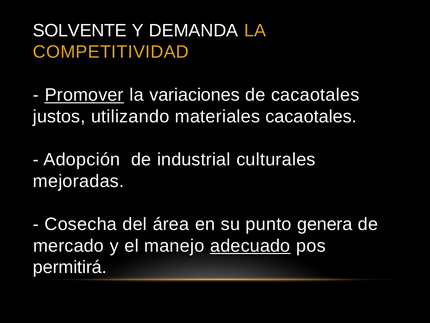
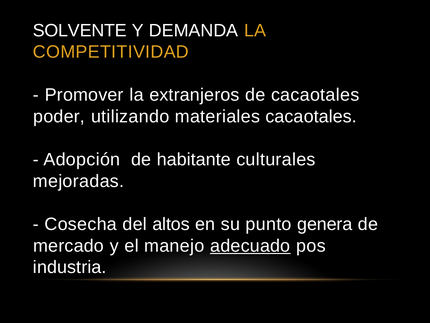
Promover underline: present -> none
variaciones: variaciones -> extranjeros
justos: justos -> poder
industrial: industrial -> habitante
área: área -> altos
permitirá: permitirá -> industria
